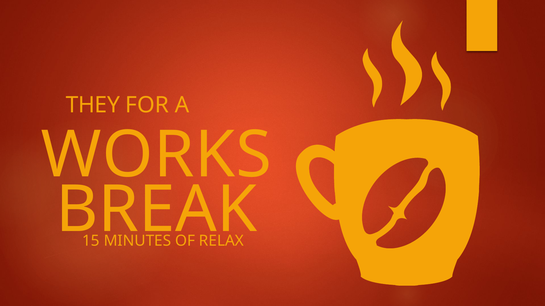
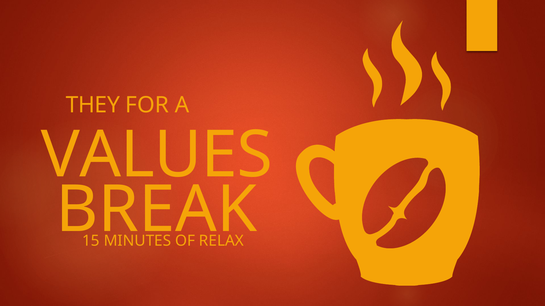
WORKS: WORKS -> VALUES
